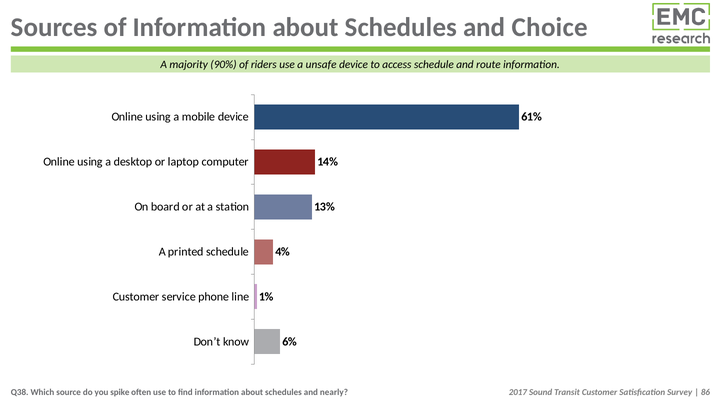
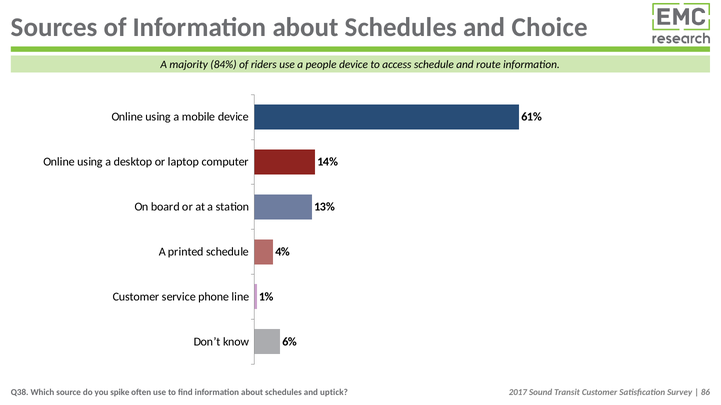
90%: 90% -> 84%
unsafe: unsafe -> people
nearly: nearly -> uptick
